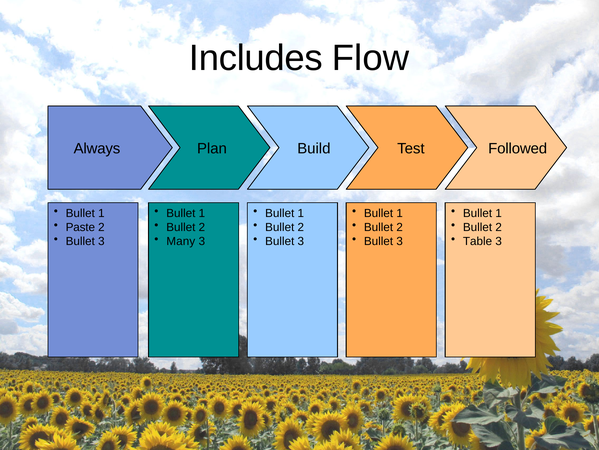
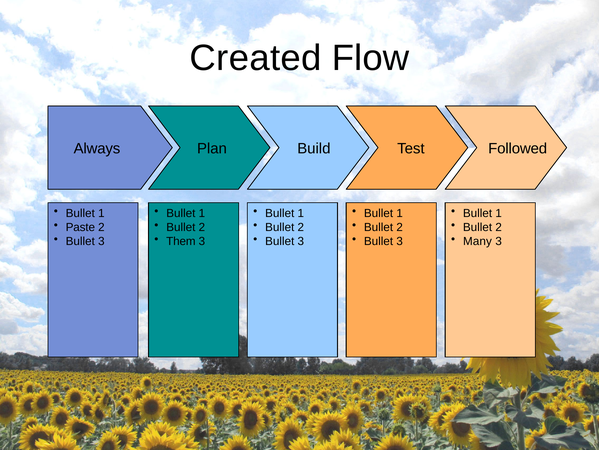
Includes: Includes -> Created
Many: Many -> Them
Table: Table -> Many
